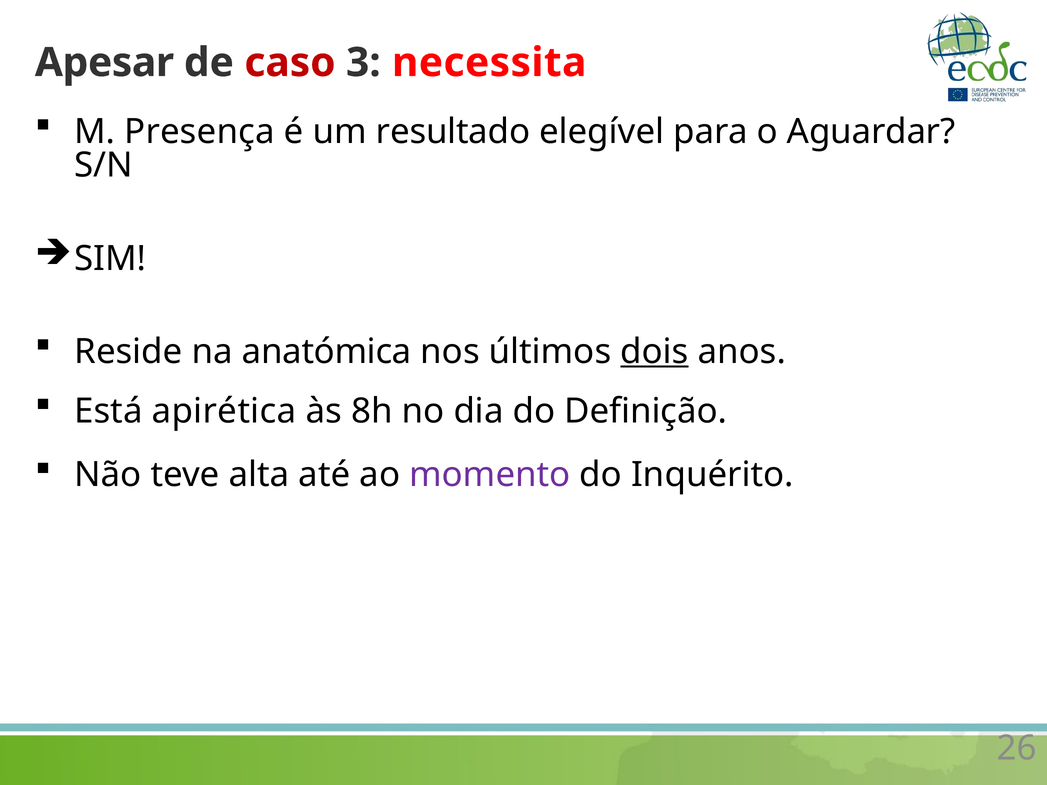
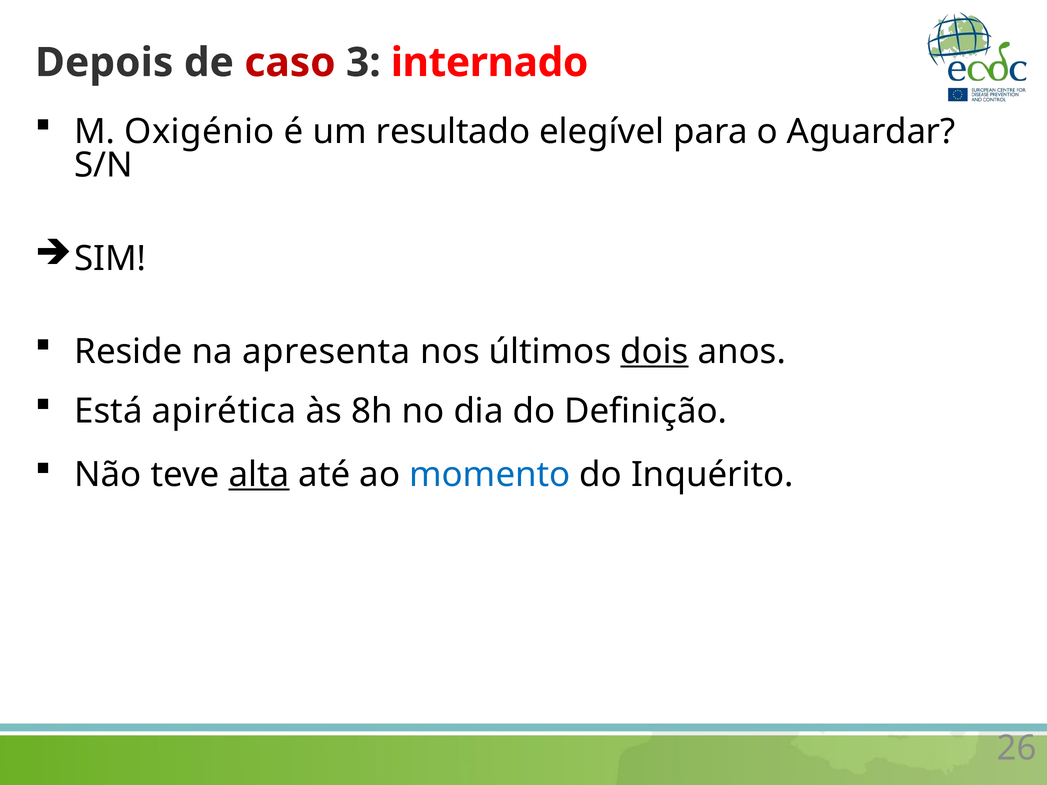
Apesar: Apesar -> Depois
necessita: necessita -> internado
Presença: Presença -> Oxigénio
anatómica: anatómica -> apresenta
alta underline: none -> present
momento colour: purple -> blue
